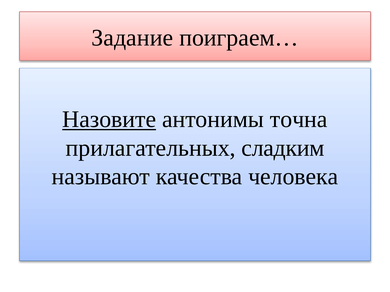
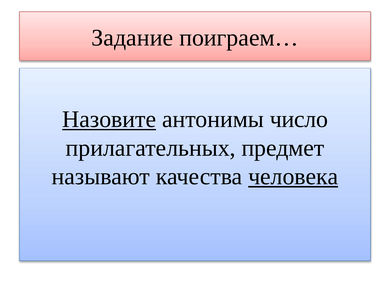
точна: точна -> число
сладким: сладким -> предмет
человека underline: none -> present
